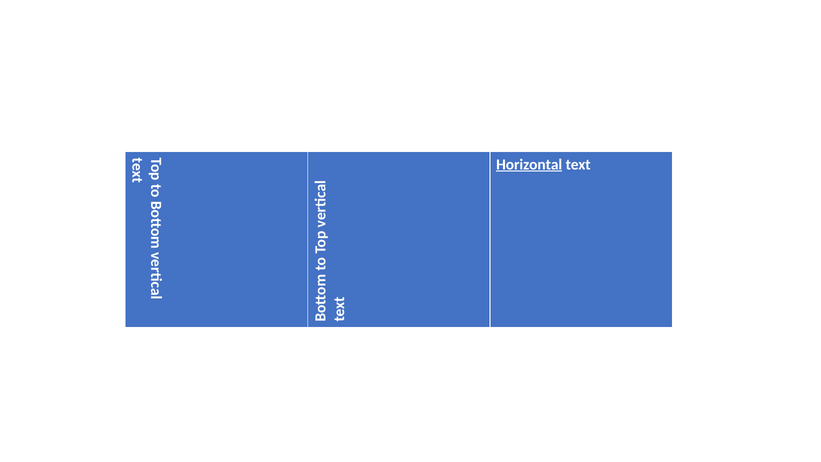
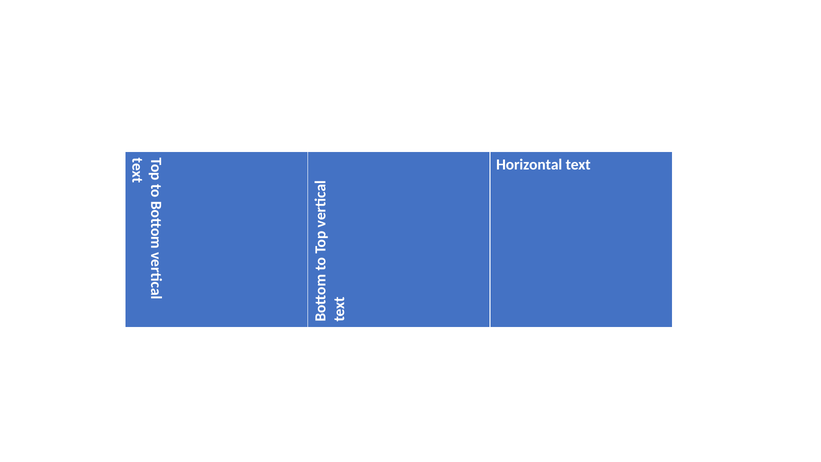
Horizontal underline: present -> none
